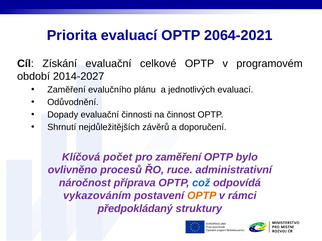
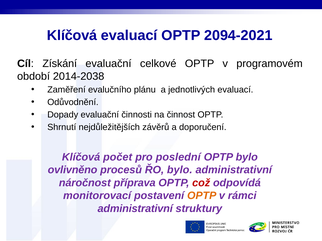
Priorita at (72, 36): Priorita -> Klíčová
2064-2021: 2064-2021 -> 2094-2021
2014-2027: 2014-2027 -> 2014-2038
pro zaměření: zaměření -> poslední
ŘO ruce: ruce -> bylo
což colour: blue -> red
vykazováním: vykazováním -> monitorovací
předpokládaný at (135, 209): předpokládaný -> administrativní
